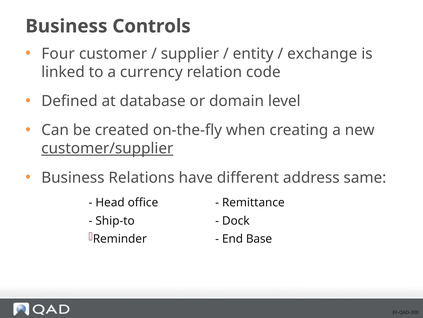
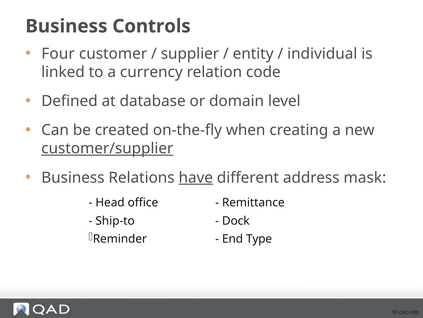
exchange: exchange -> individual
have underline: none -> present
same: same -> mask
Base: Base -> Type
